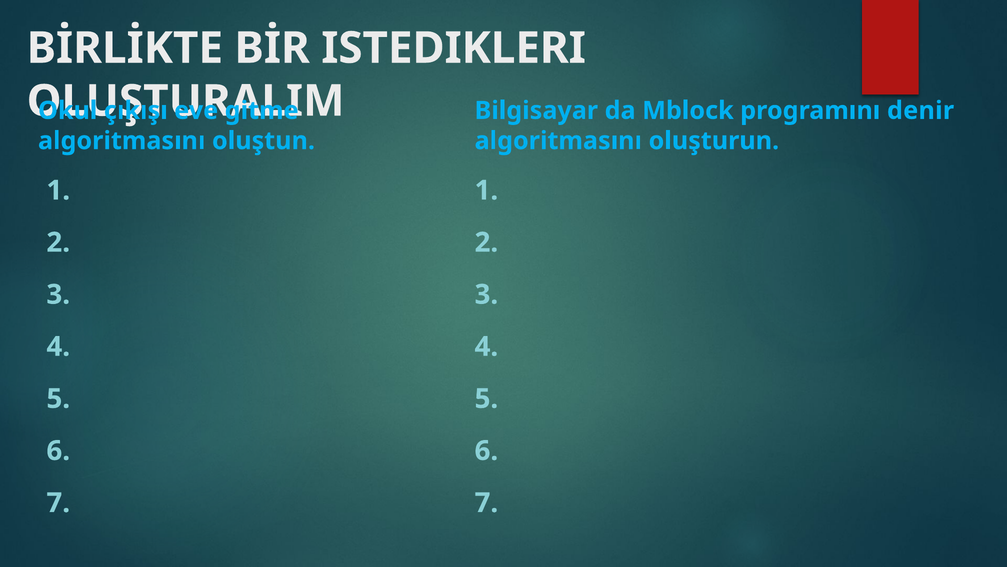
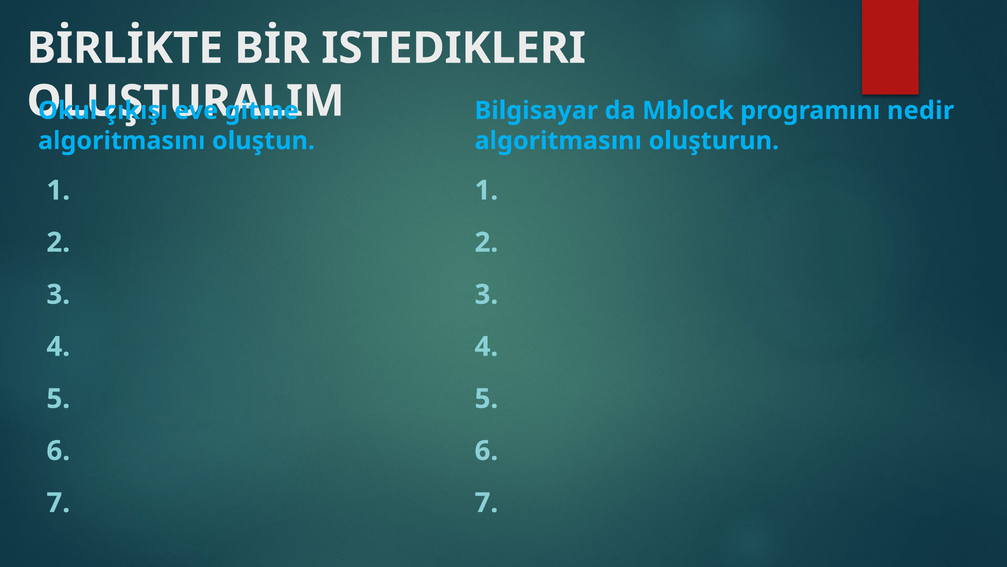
denir: denir -> nedir
